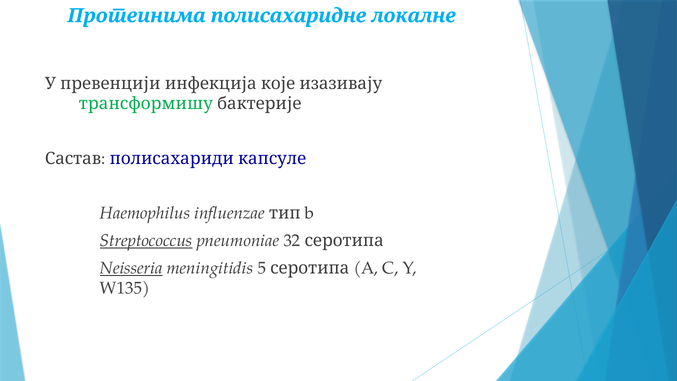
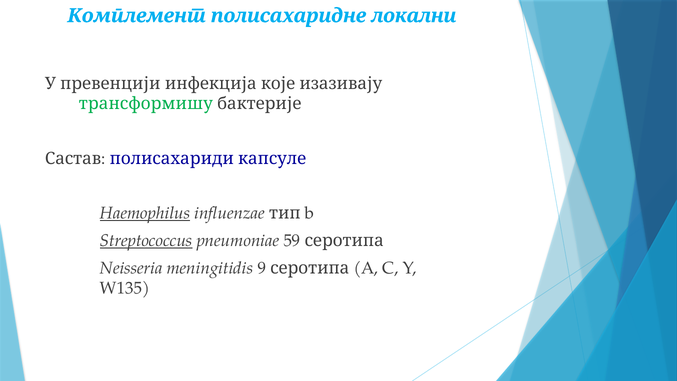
Протеинима: Протеинима -> Комплемент
локалне: локалне -> локални
Haemophilus underline: none -> present
32: 32 -> 59
Neisseria underline: present -> none
5: 5 -> 9
